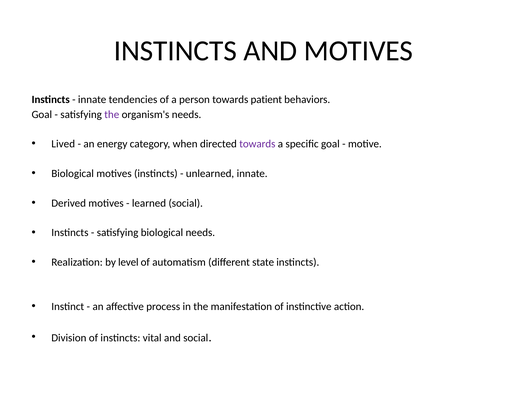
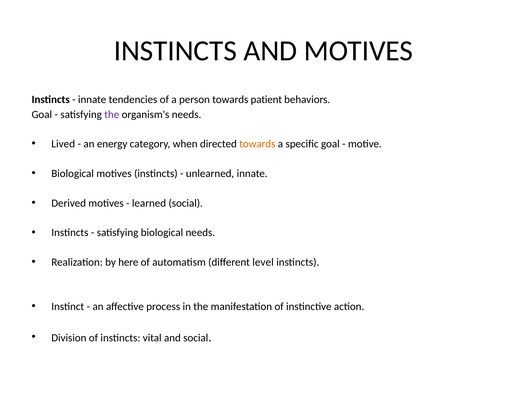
towards at (257, 144) colour: purple -> orange
level: level -> here
state: state -> level
